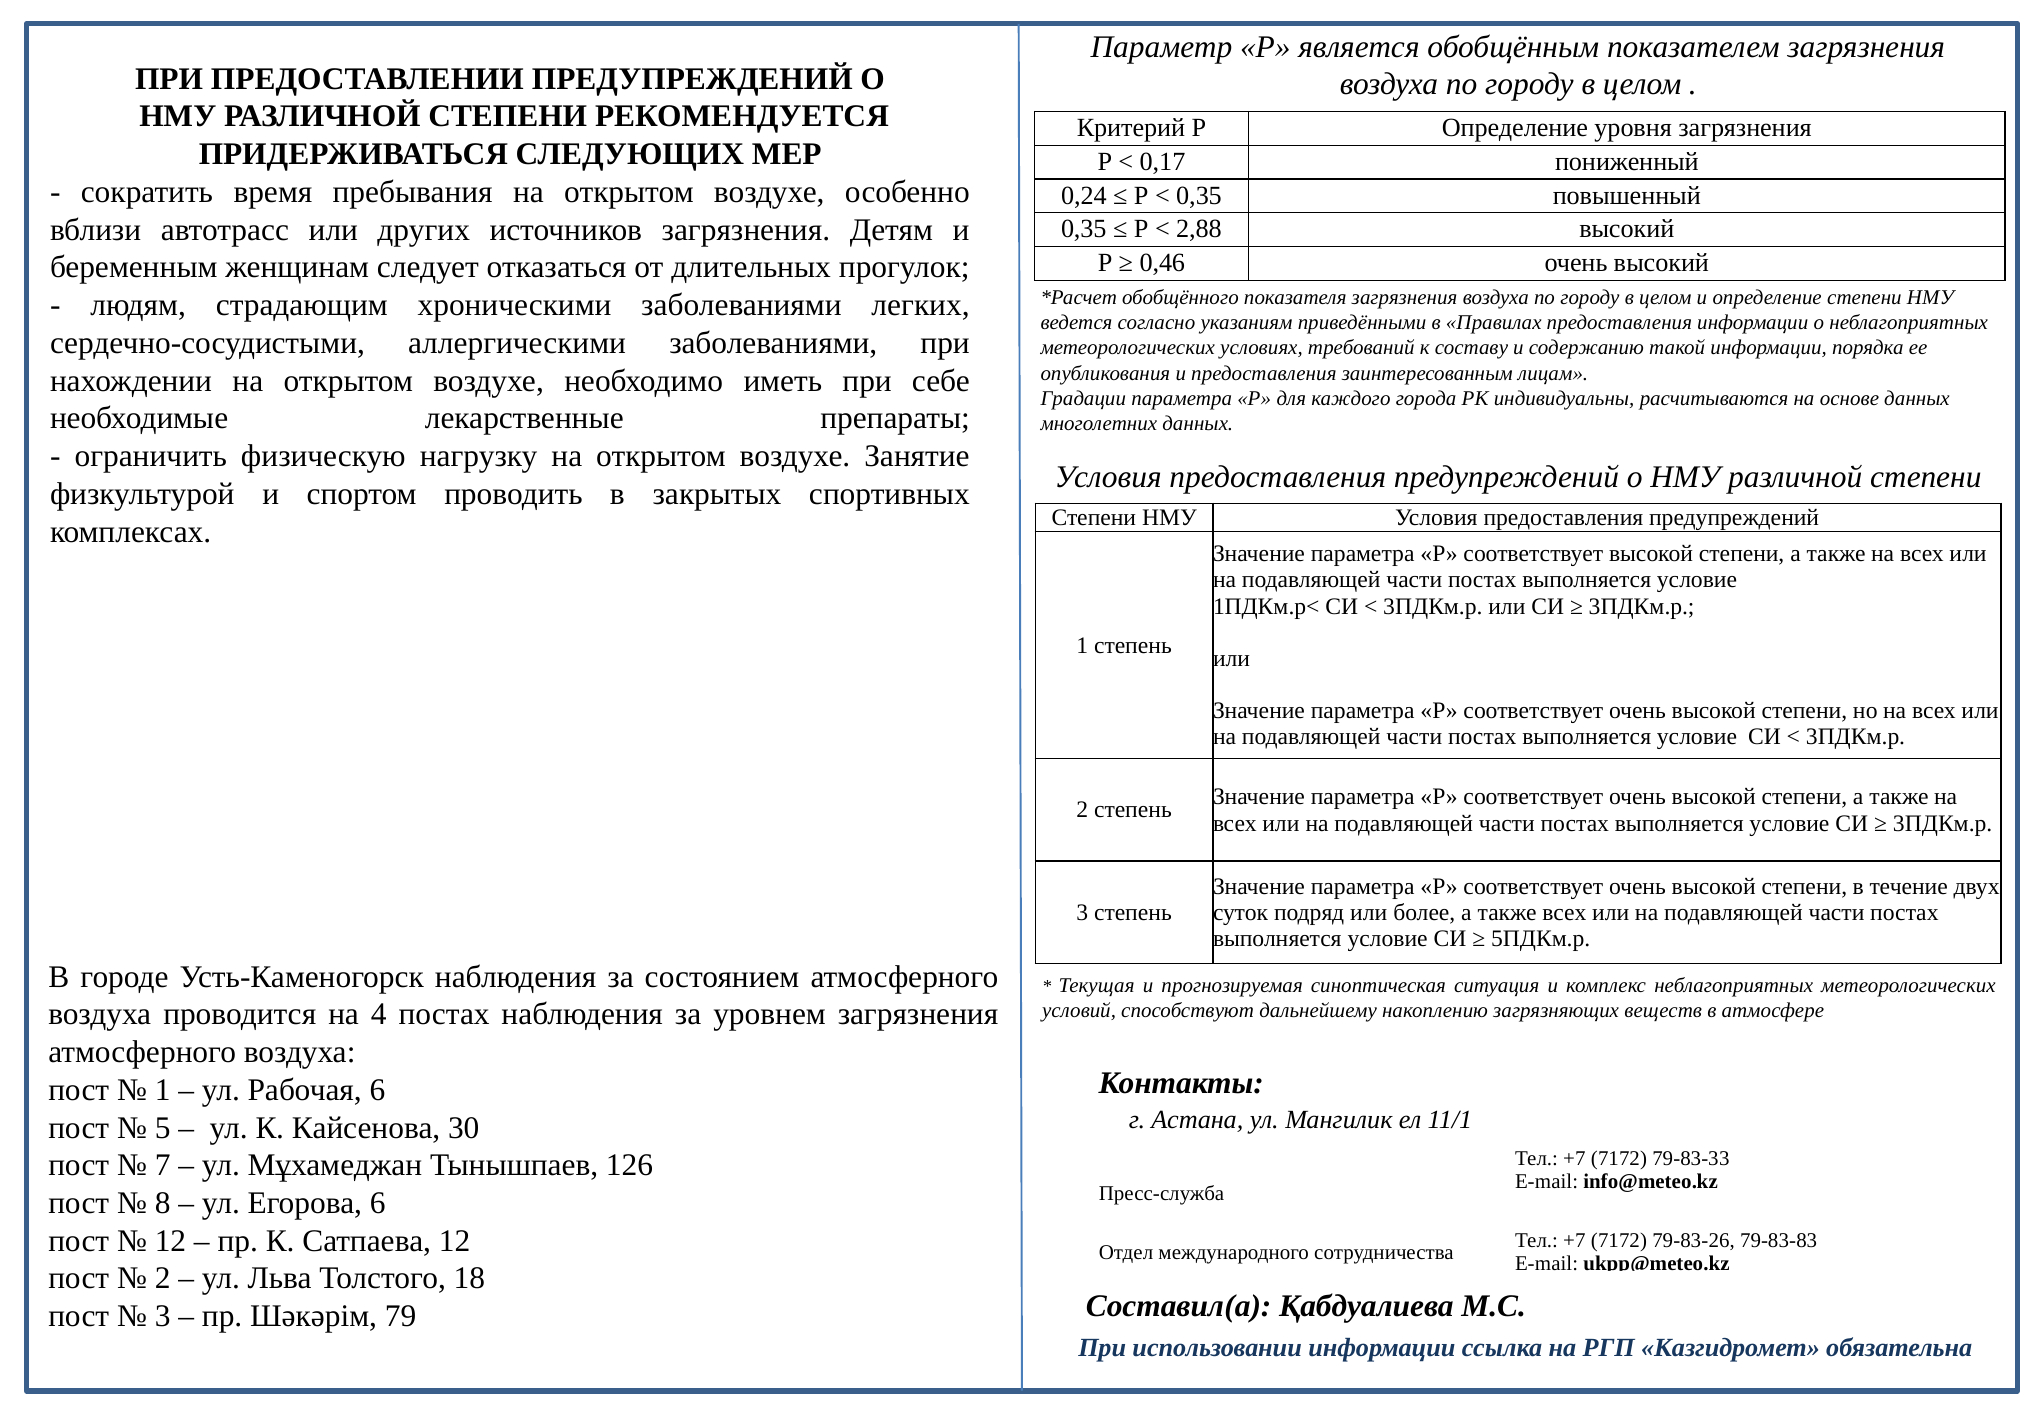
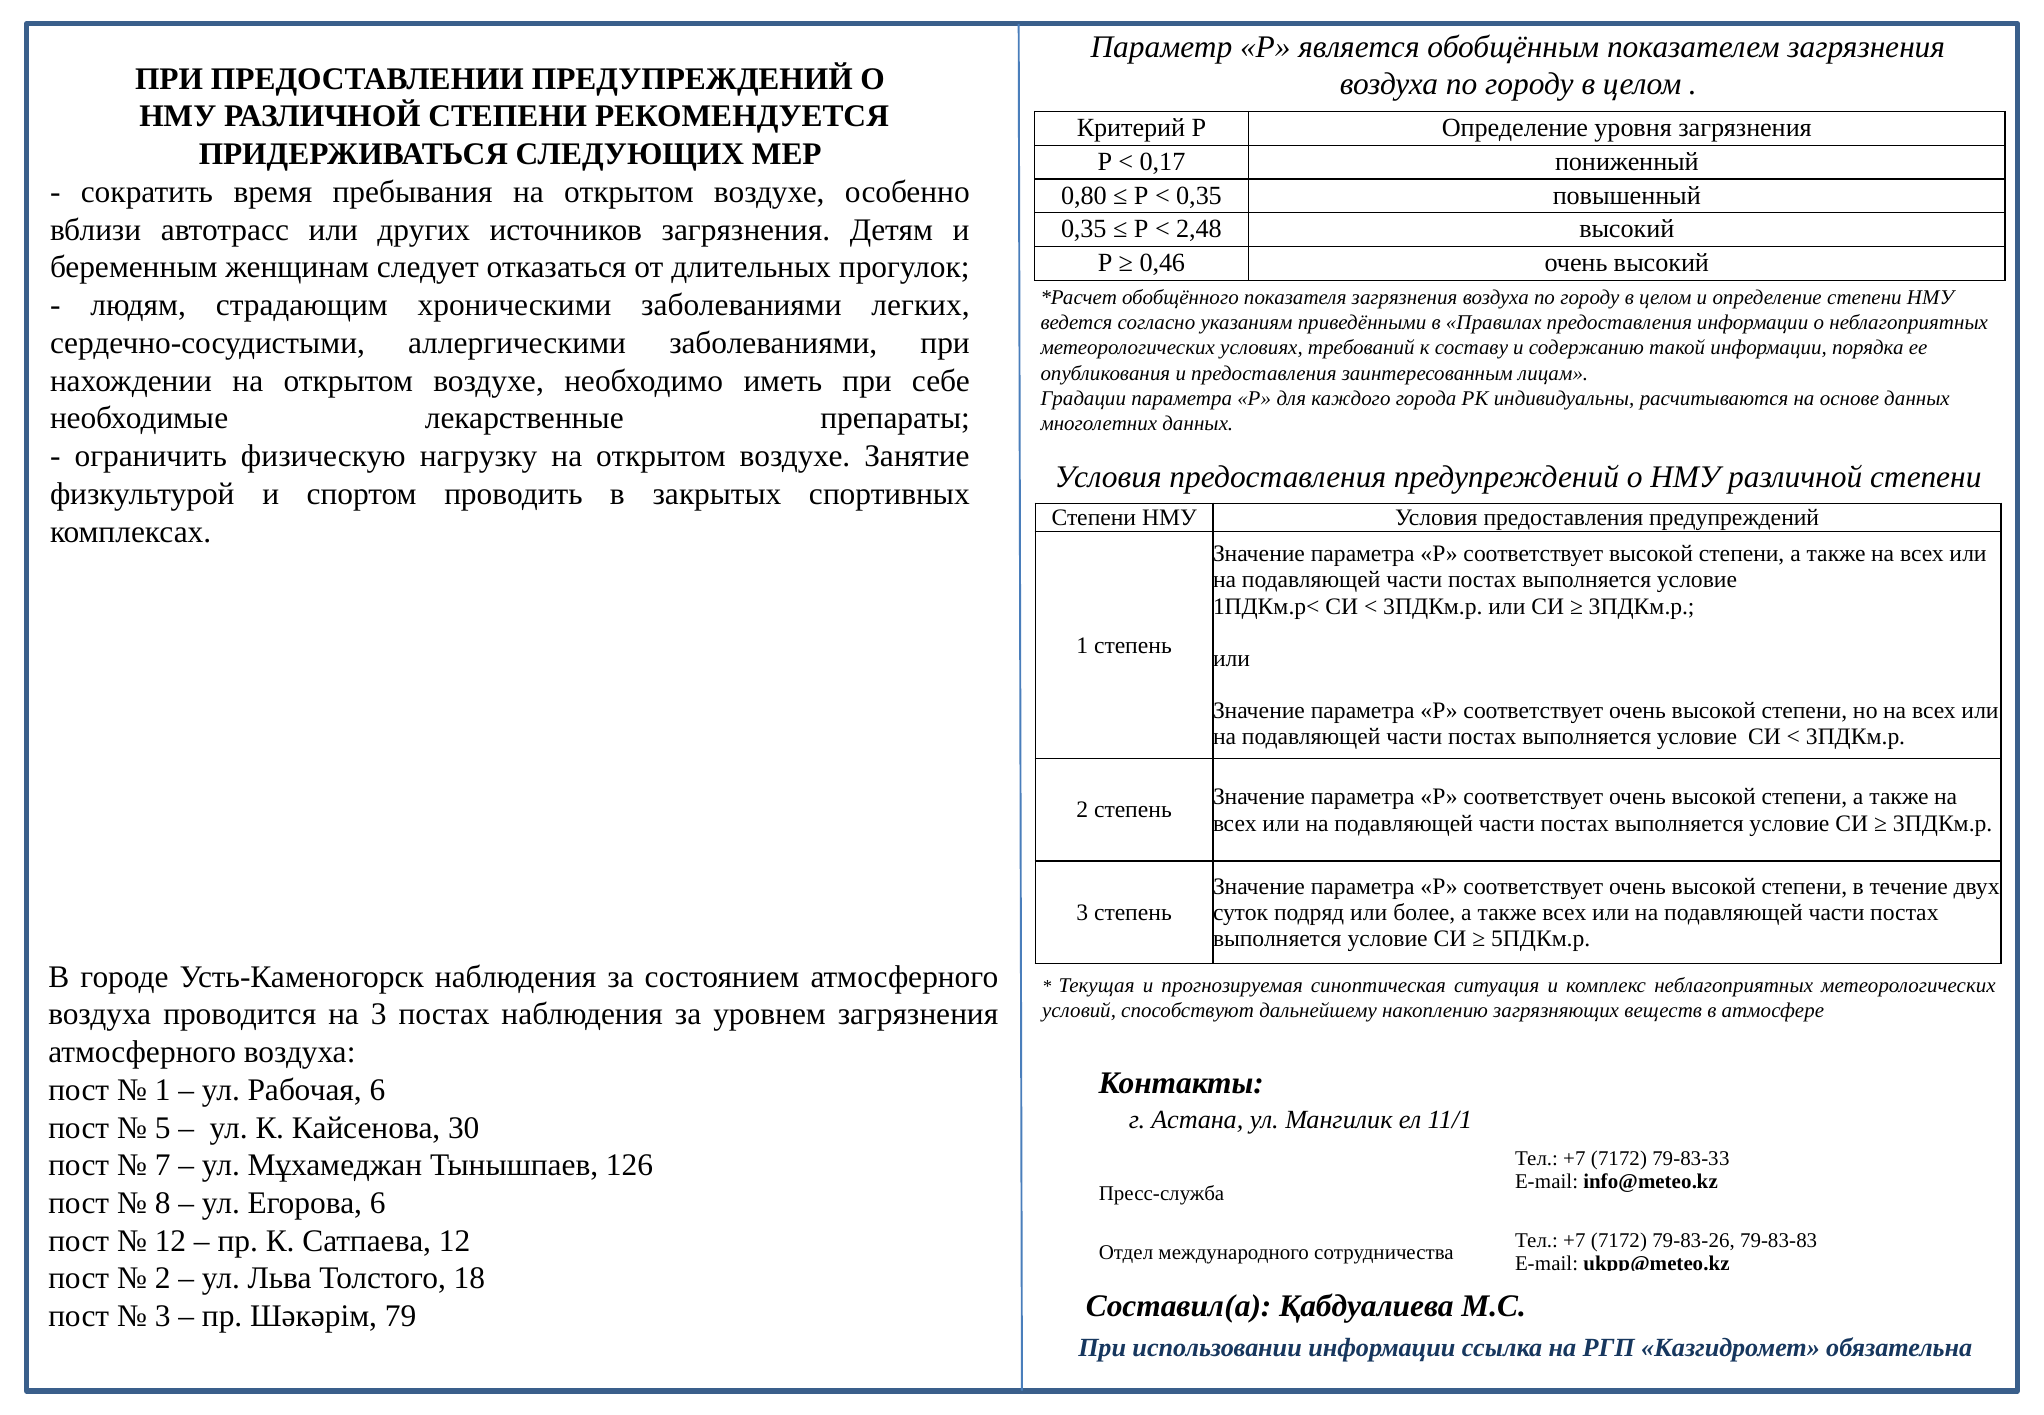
0,24: 0,24 -> 0,80
2,88: 2,88 -> 2,48
на 4: 4 -> 3
